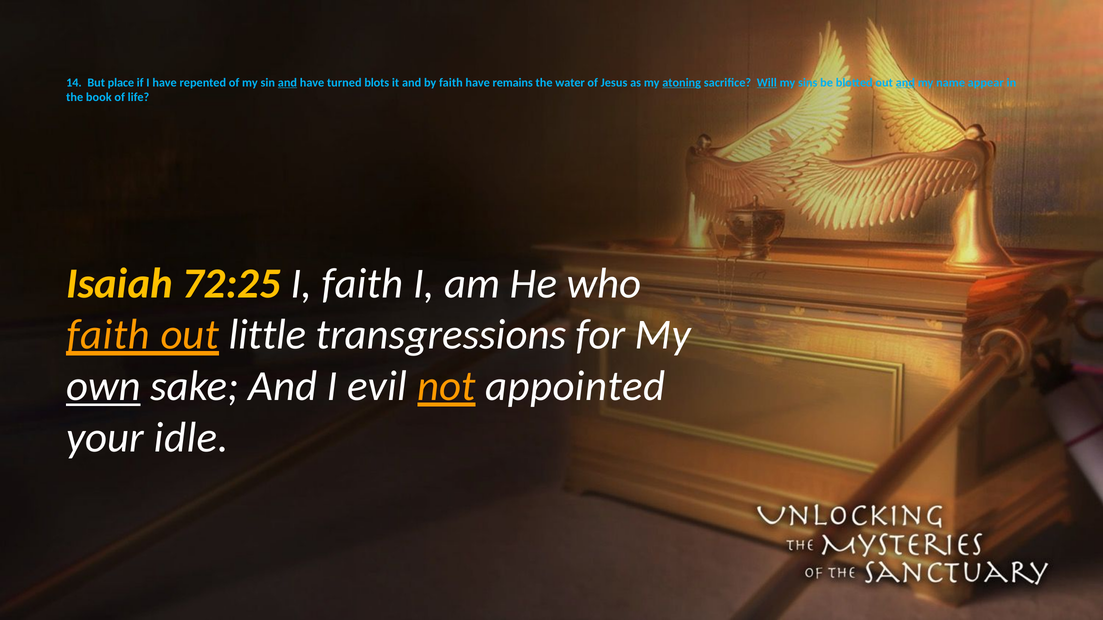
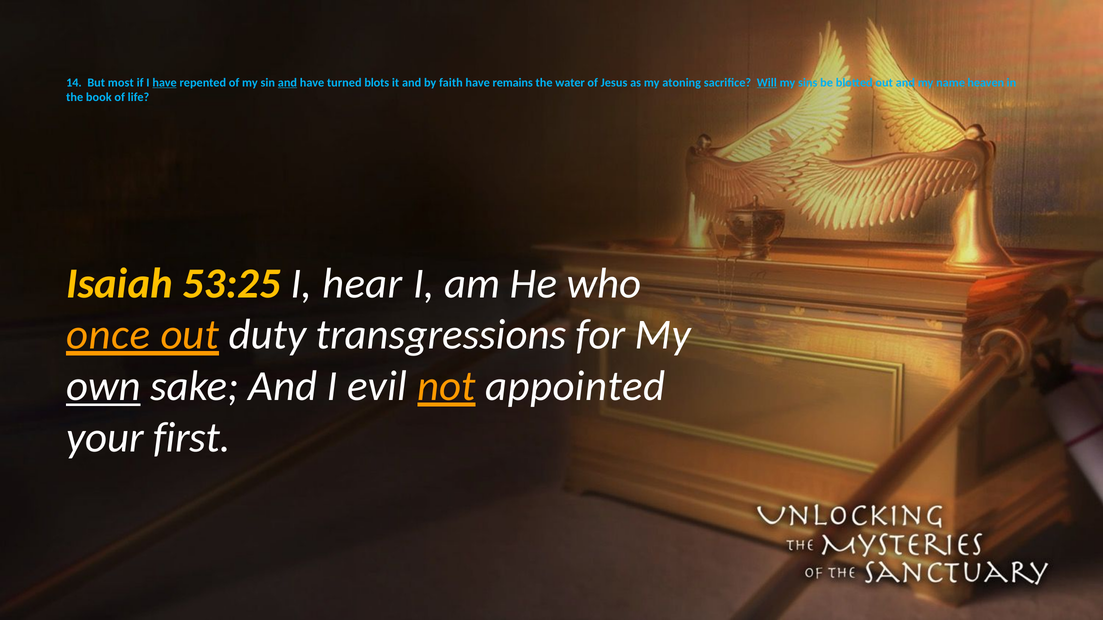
place: place -> most
have at (165, 83) underline: none -> present
atoning underline: present -> none
and at (905, 83) underline: present -> none
appear: appear -> heaven
72:25: 72:25 -> 53:25
I faith: faith -> hear
faith at (108, 335): faith -> once
little: little -> duty
idle: idle -> first
